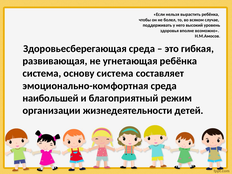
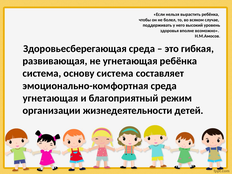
наибольшей at (51, 98): наибольшей -> угнетающая
